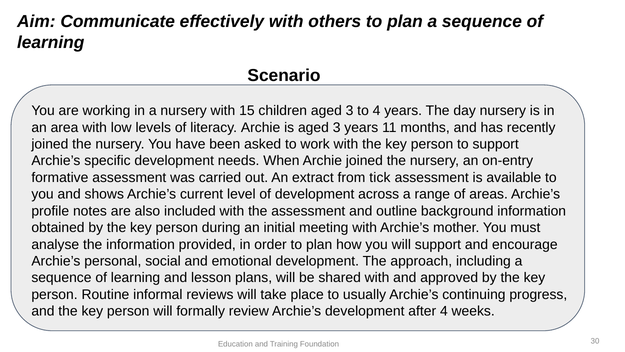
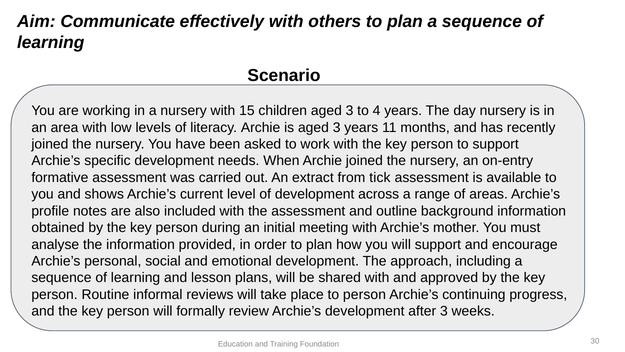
to usually: usually -> person
after 4: 4 -> 3
